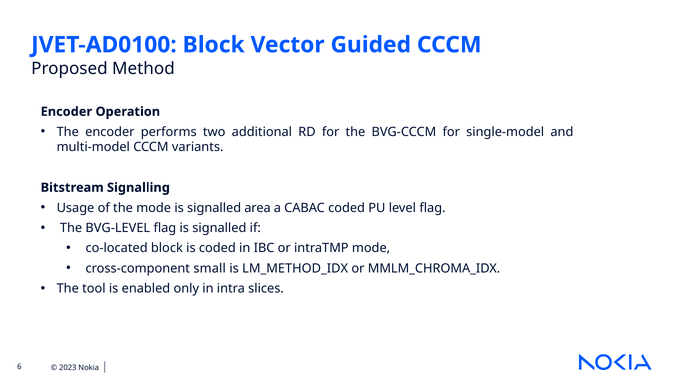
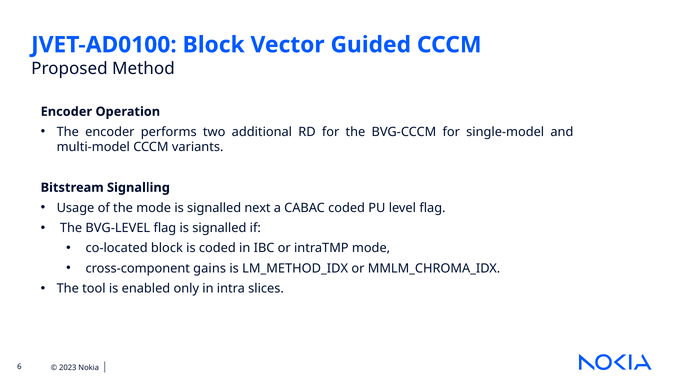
area: area -> next
small: small -> gains
